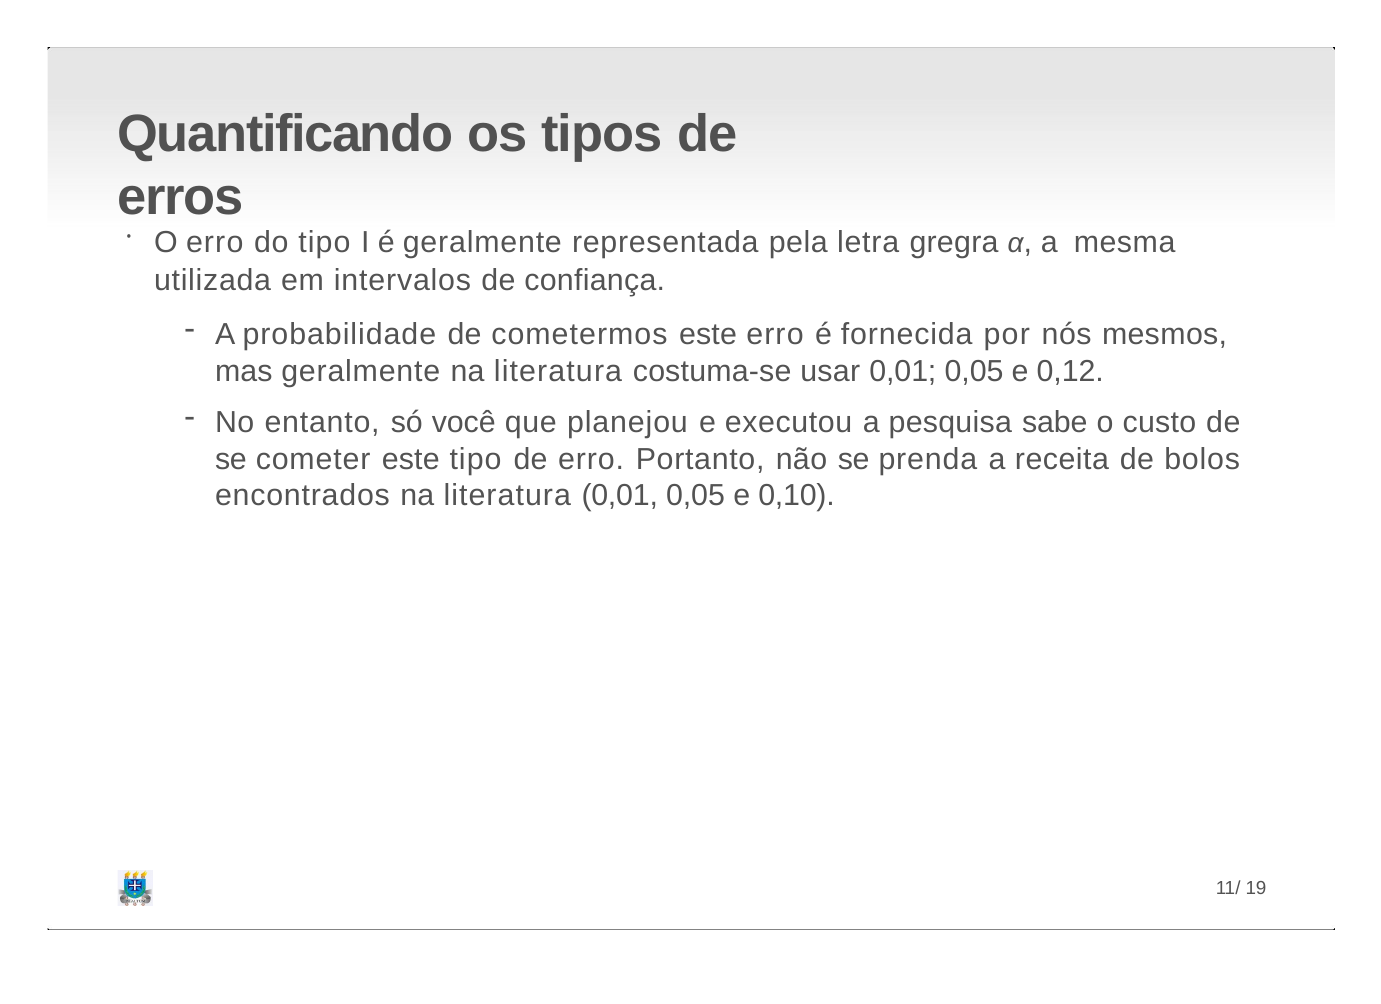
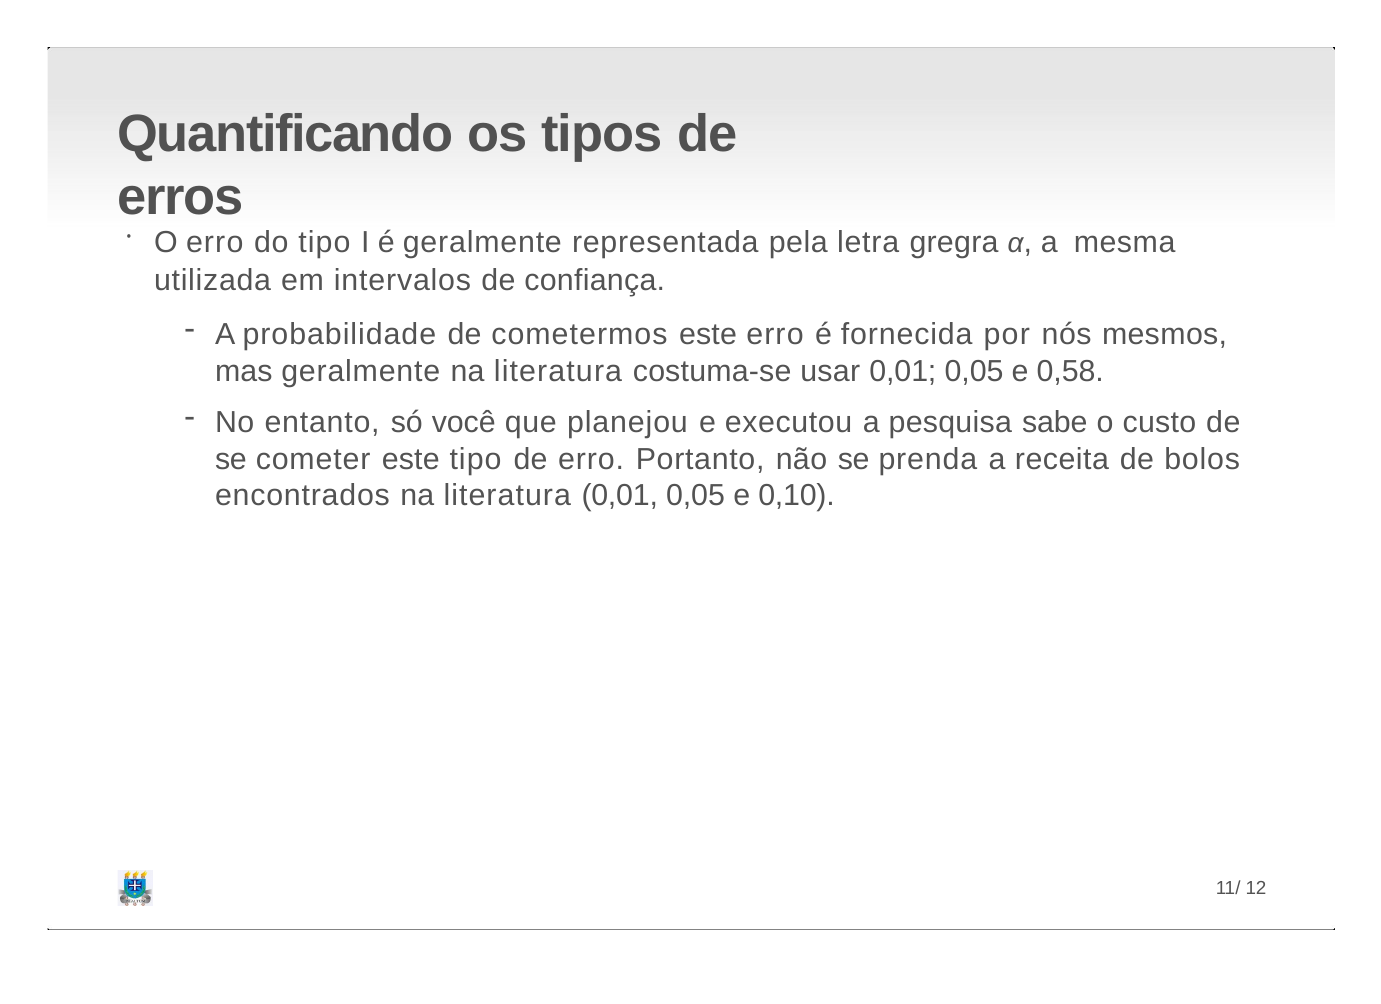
0,12: 0,12 -> 0,58
19: 19 -> 12
